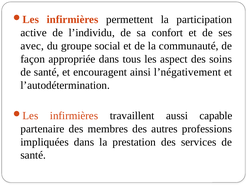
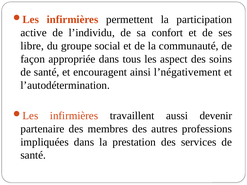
avec: avec -> libre
capable: capable -> devenir
